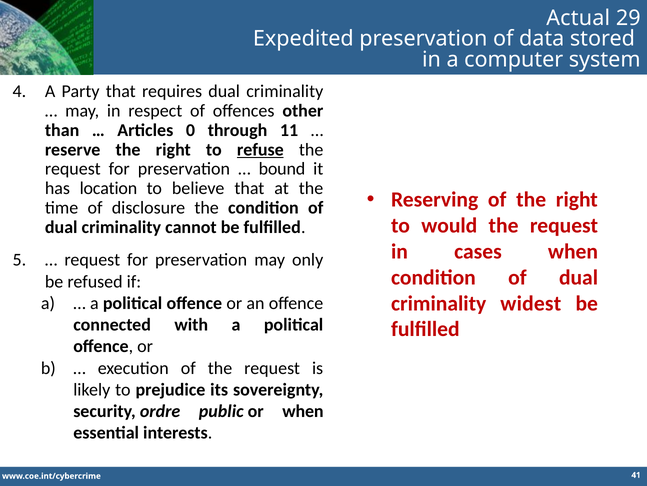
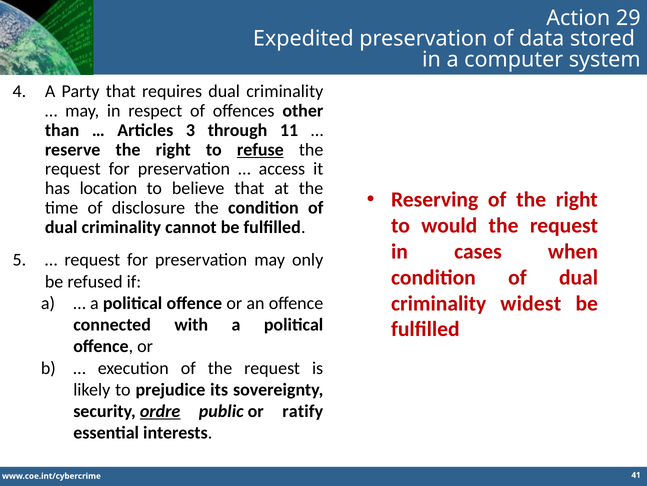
Actual: Actual -> Action
0: 0 -> 3
bound: bound -> access
ordre underline: none -> present
or when: when -> ratify
